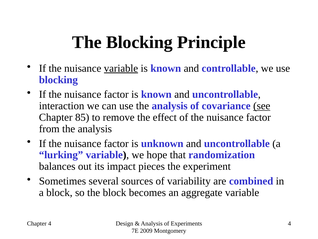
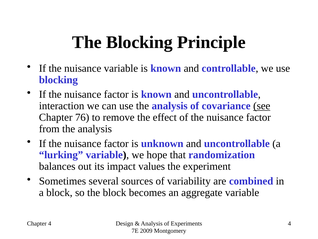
variable at (121, 68) underline: present -> none
85: 85 -> 76
pieces: pieces -> values
